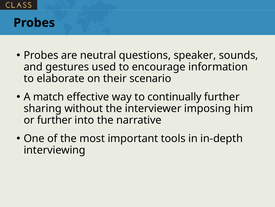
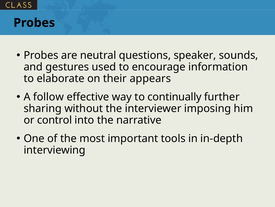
scenario: scenario -> appears
match: match -> follow
or further: further -> control
